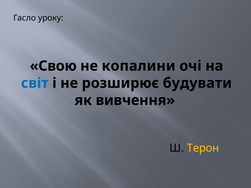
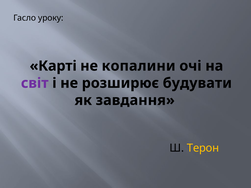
Свою: Свою -> Карті
світ colour: blue -> purple
вивчення: вивчення -> завдання
